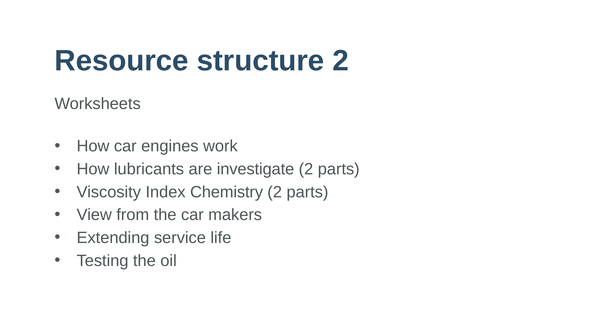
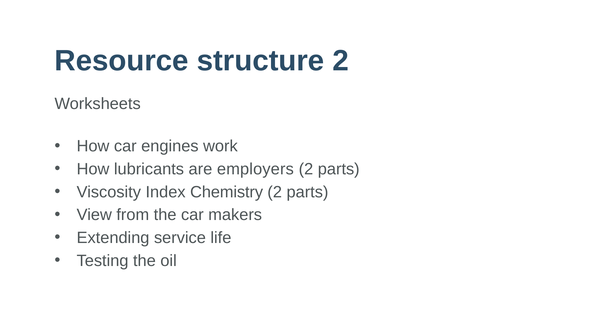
investigate: investigate -> employers
